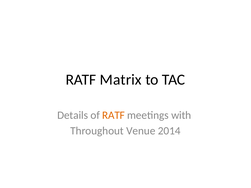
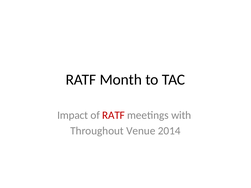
Matrix: Matrix -> Month
Details: Details -> Impact
RATF at (113, 115) colour: orange -> red
